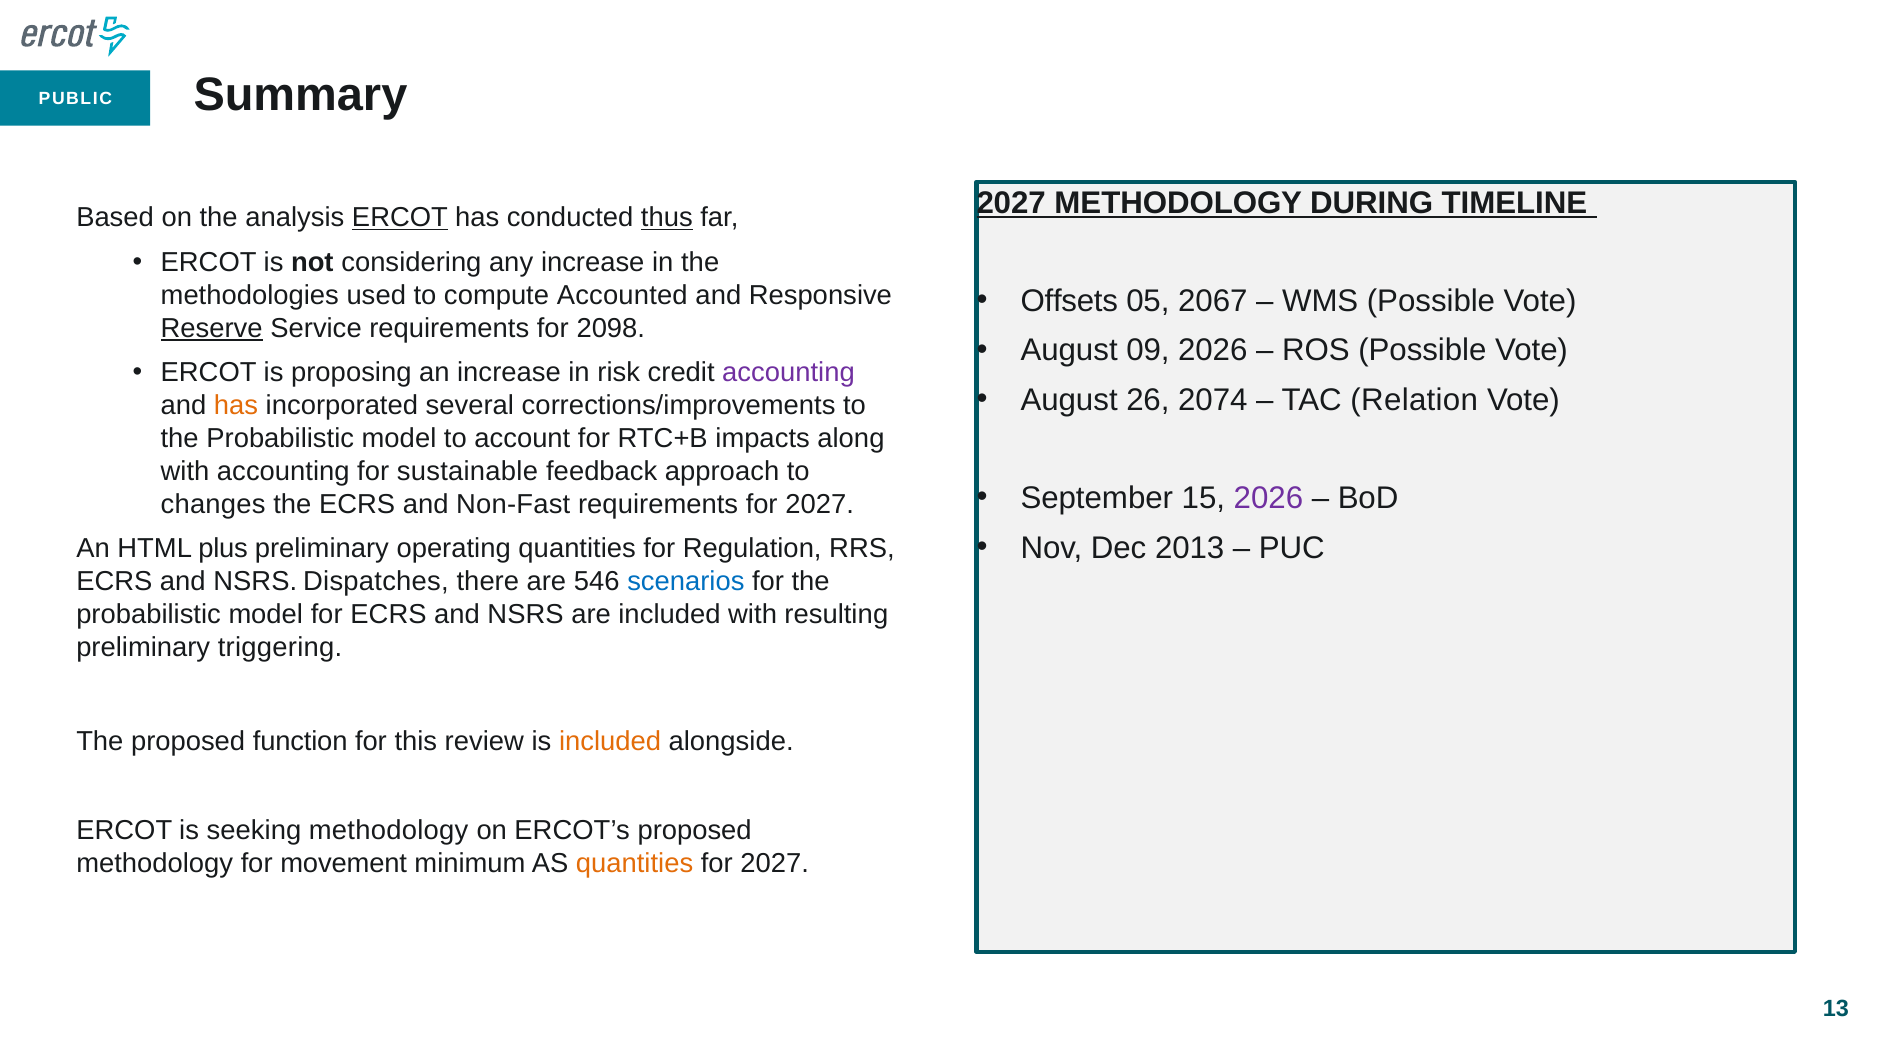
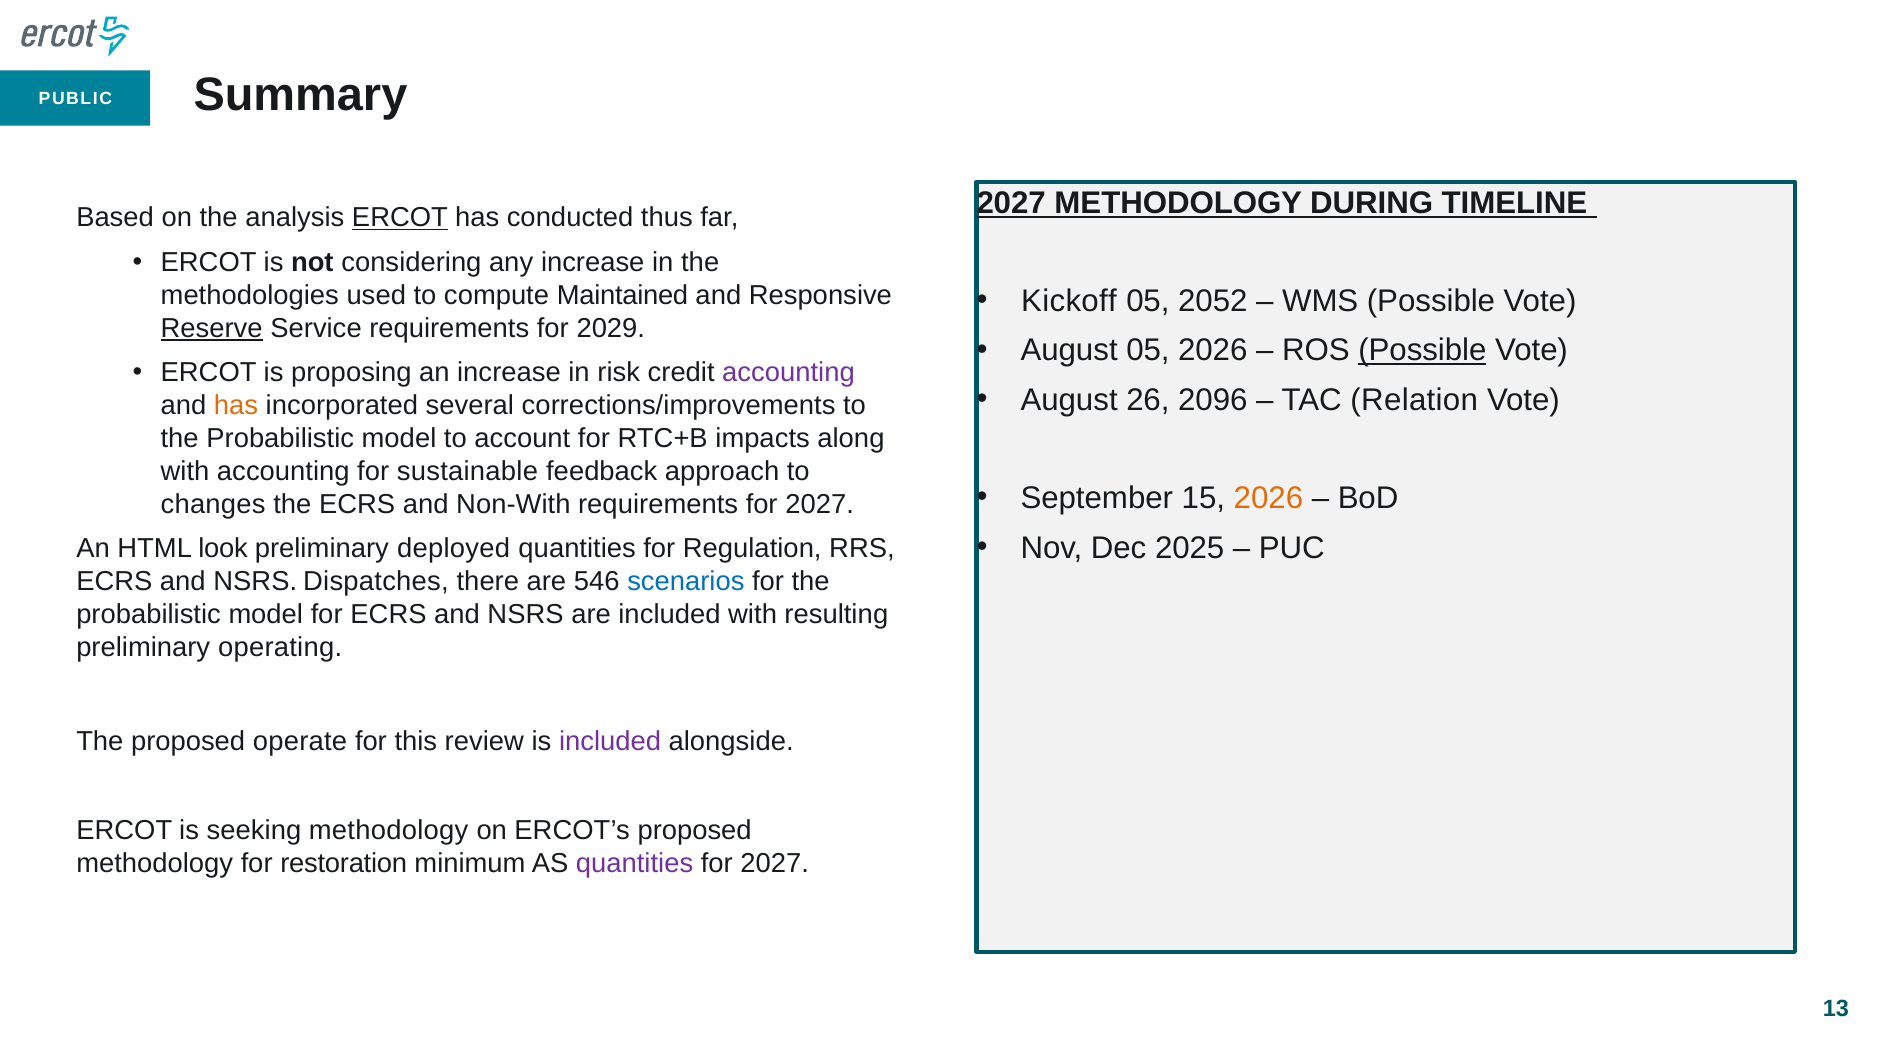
thus underline: present -> none
Accounted: Accounted -> Maintained
Offsets: Offsets -> Kickoff
2067: 2067 -> 2052
2098: 2098 -> 2029
August 09: 09 -> 05
Possible at (1422, 351) underline: none -> present
2074: 2074 -> 2096
2026 at (1268, 498) colour: purple -> orange
Non-Fast: Non-Fast -> Non-With
2013: 2013 -> 2025
plus: plus -> look
operating: operating -> deployed
triggering: triggering -> operating
function: function -> operate
included at (610, 741) colour: orange -> purple
movement: movement -> restoration
quantities at (635, 863) colour: orange -> purple
